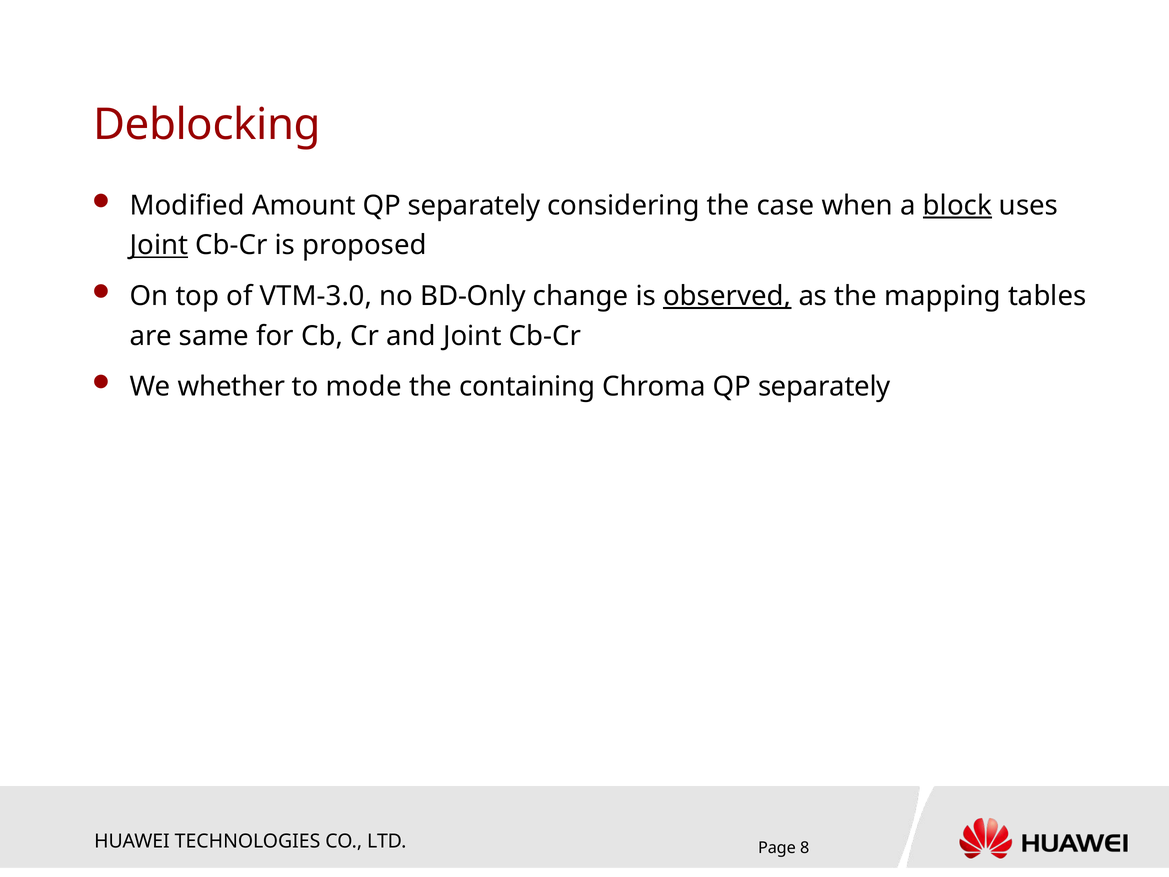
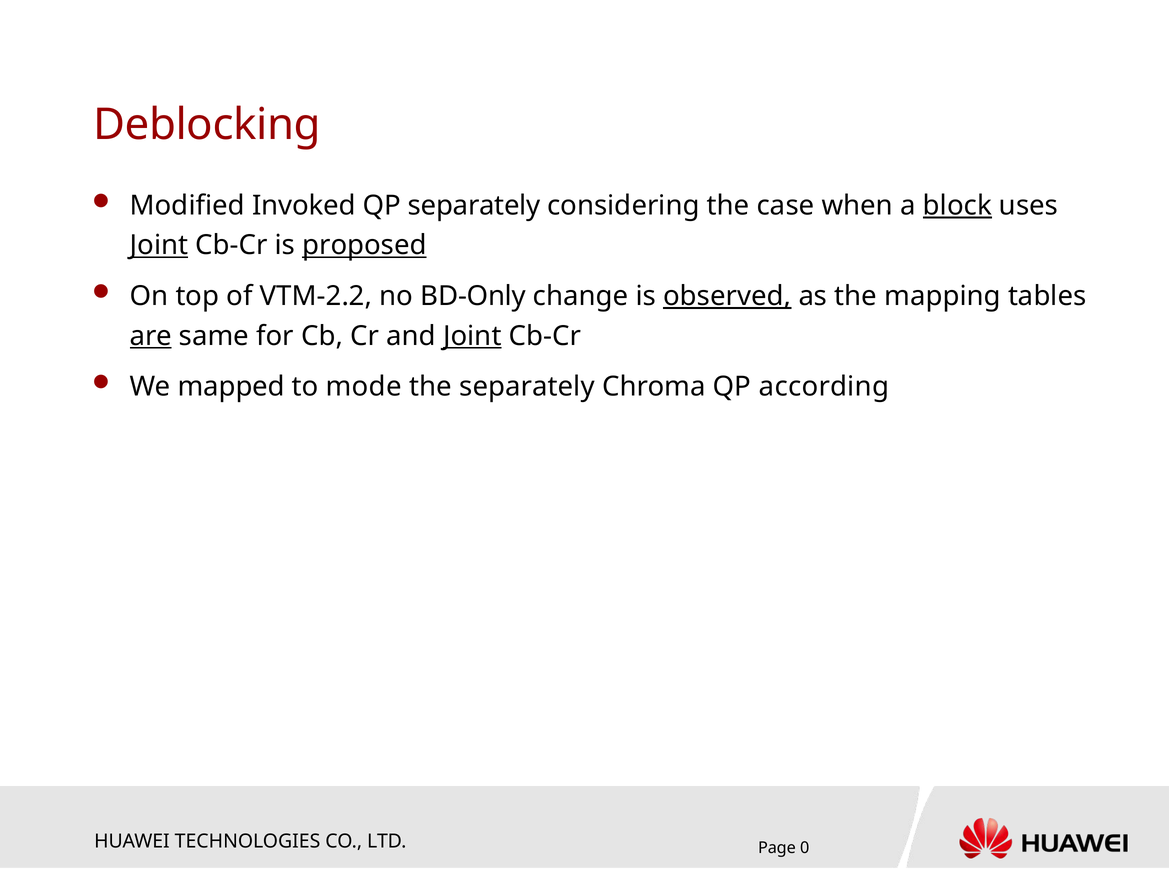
Amount: Amount -> Invoked
proposed underline: none -> present
VTM-3.0: VTM-3.0 -> VTM-2.2
are underline: none -> present
Joint at (472, 336) underline: none -> present
whether: whether -> mapped
the containing: containing -> separately
Chroma QP separately: separately -> according
8: 8 -> 0
